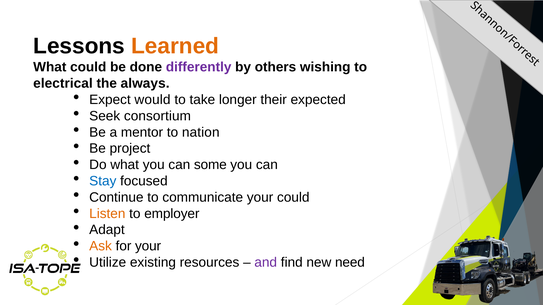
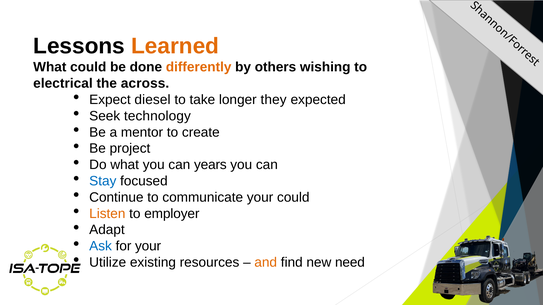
differently colour: purple -> orange
always: always -> across
would: would -> diesel
their: their -> they
consortium: consortium -> technology
nation: nation -> create
some: some -> years
Ask colour: orange -> blue
and colour: purple -> orange
